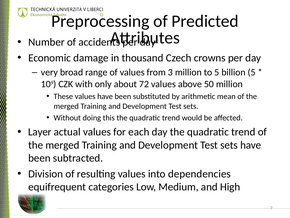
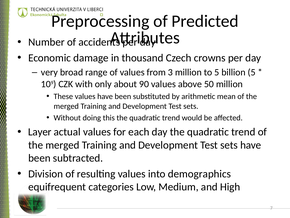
72: 72 -> 90
dependencies: dependencies -> demographics
